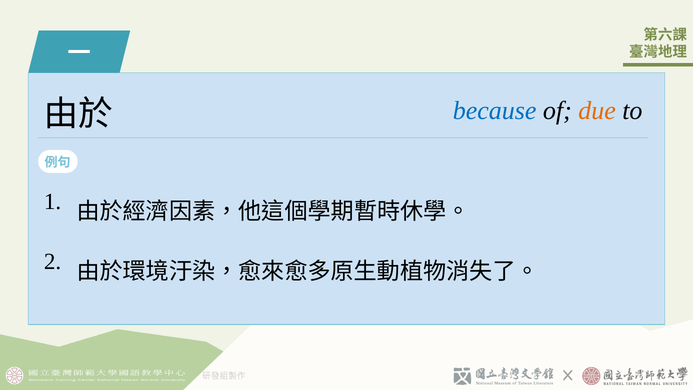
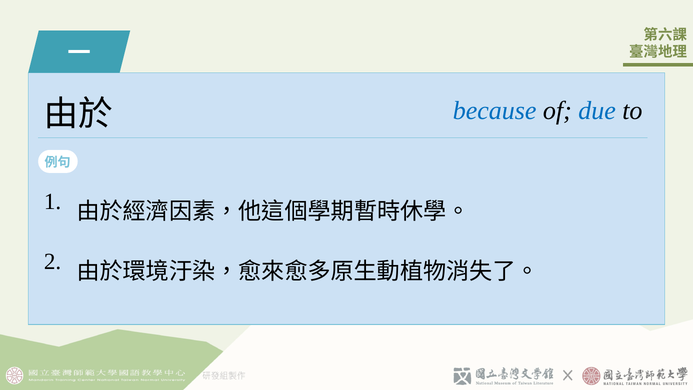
due colour: orange -> blue
